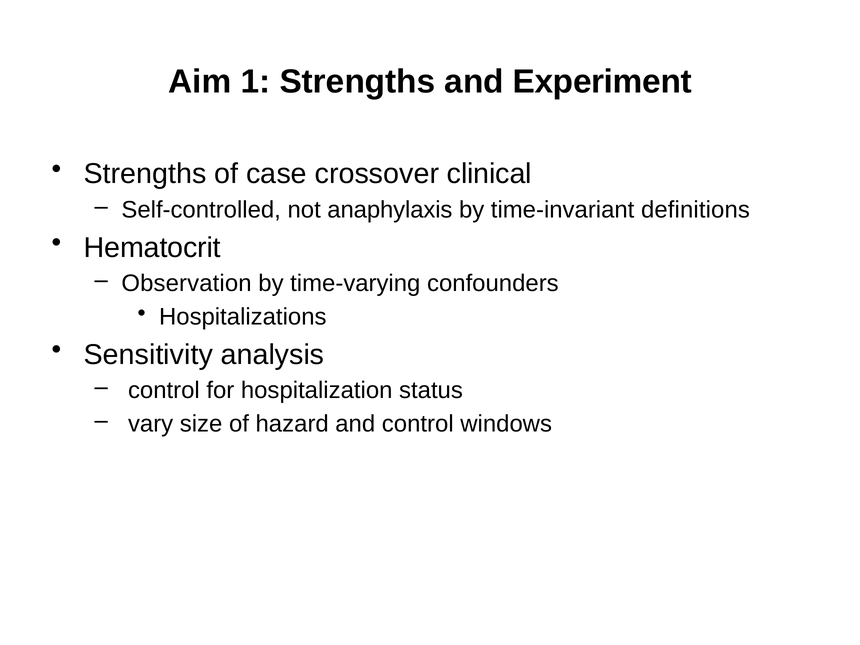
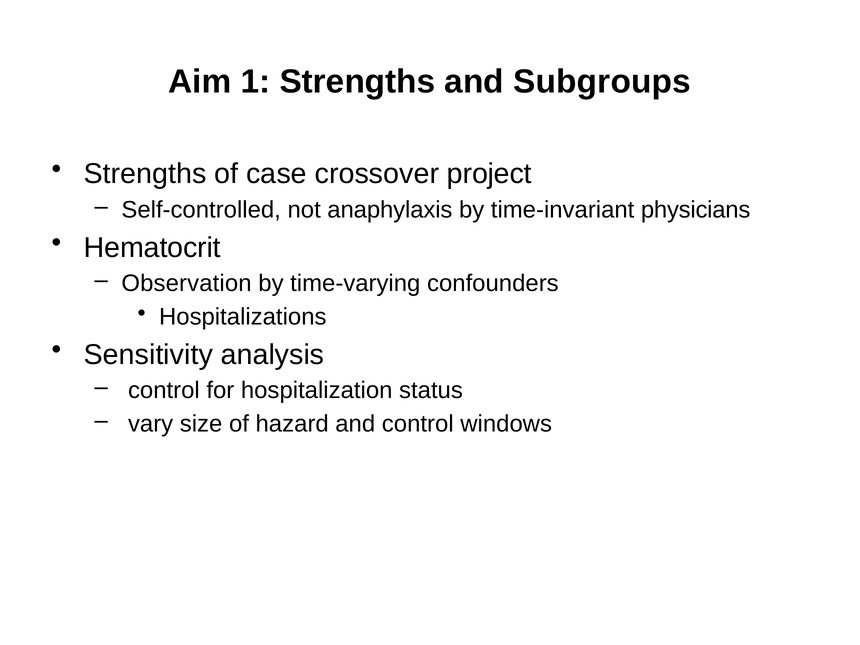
Experiment: Experiment -> Subgroups
clinical: clinical -> project
definitions: definitions -> physicians
